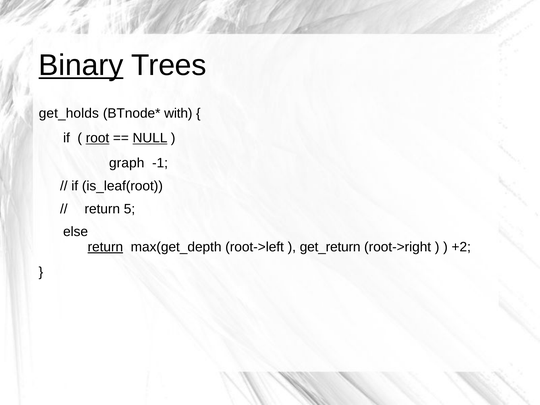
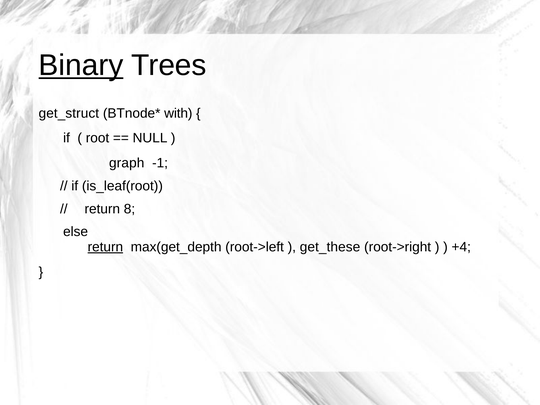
get_holds: get_holds -> get_struct
root underline: present -> none
NULL underline: present -> none
5: 5 -> 8
get_return: get_return -> get_these
+2: +2 -> +4
